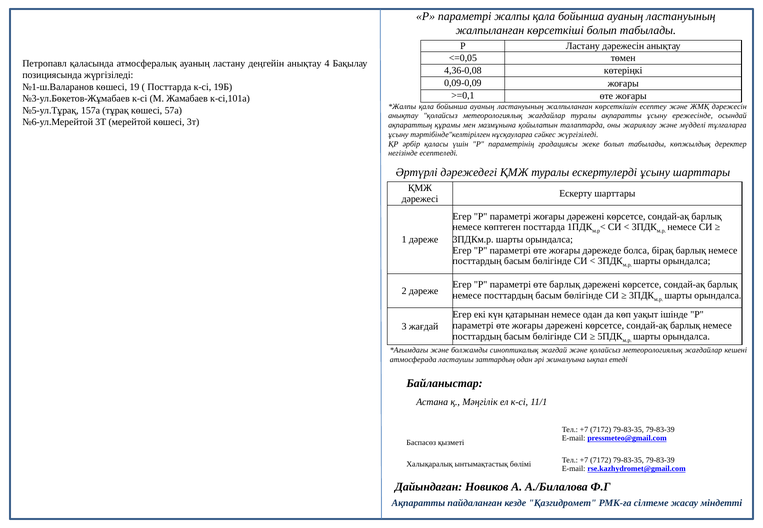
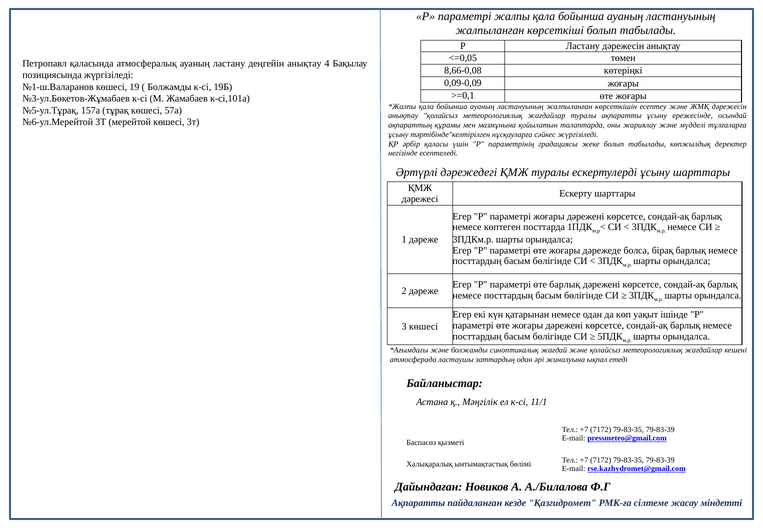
4,36-0,08: 4,36-0,08 -> 8,66-0,08
Посттарда at (169, 87): Посттарда -> Болжамды
3 жағдай: жағдай -> көшесі
